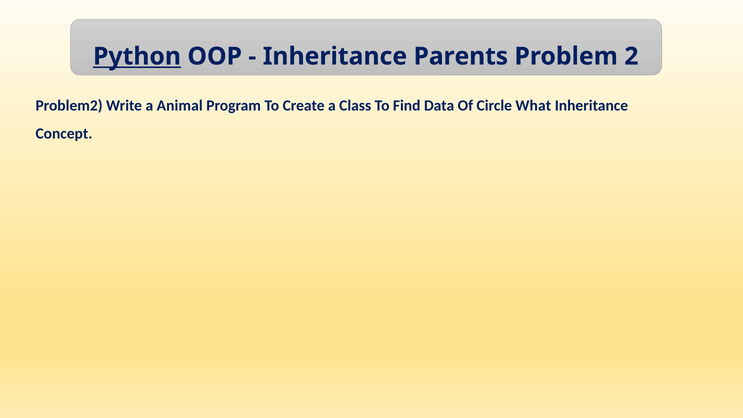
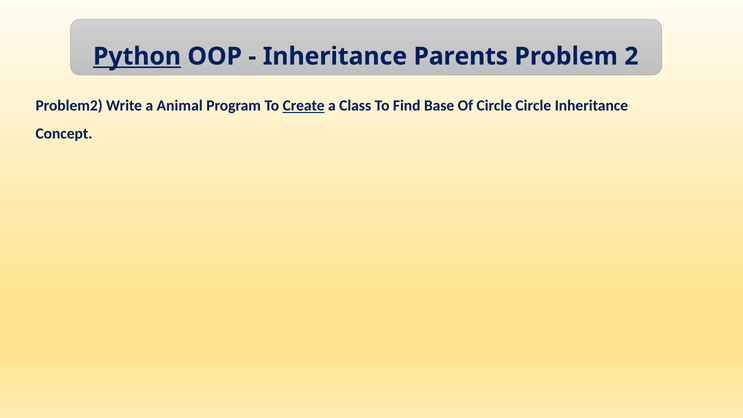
Create underline: none -> present
Data: Data -> Base
Circle What: What -> Circle
